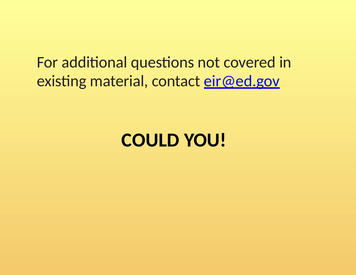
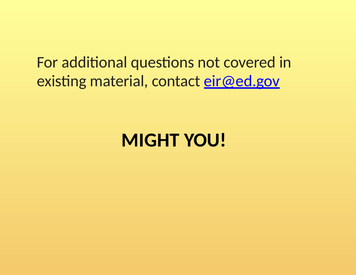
COULD: COULD -> MIGHT
